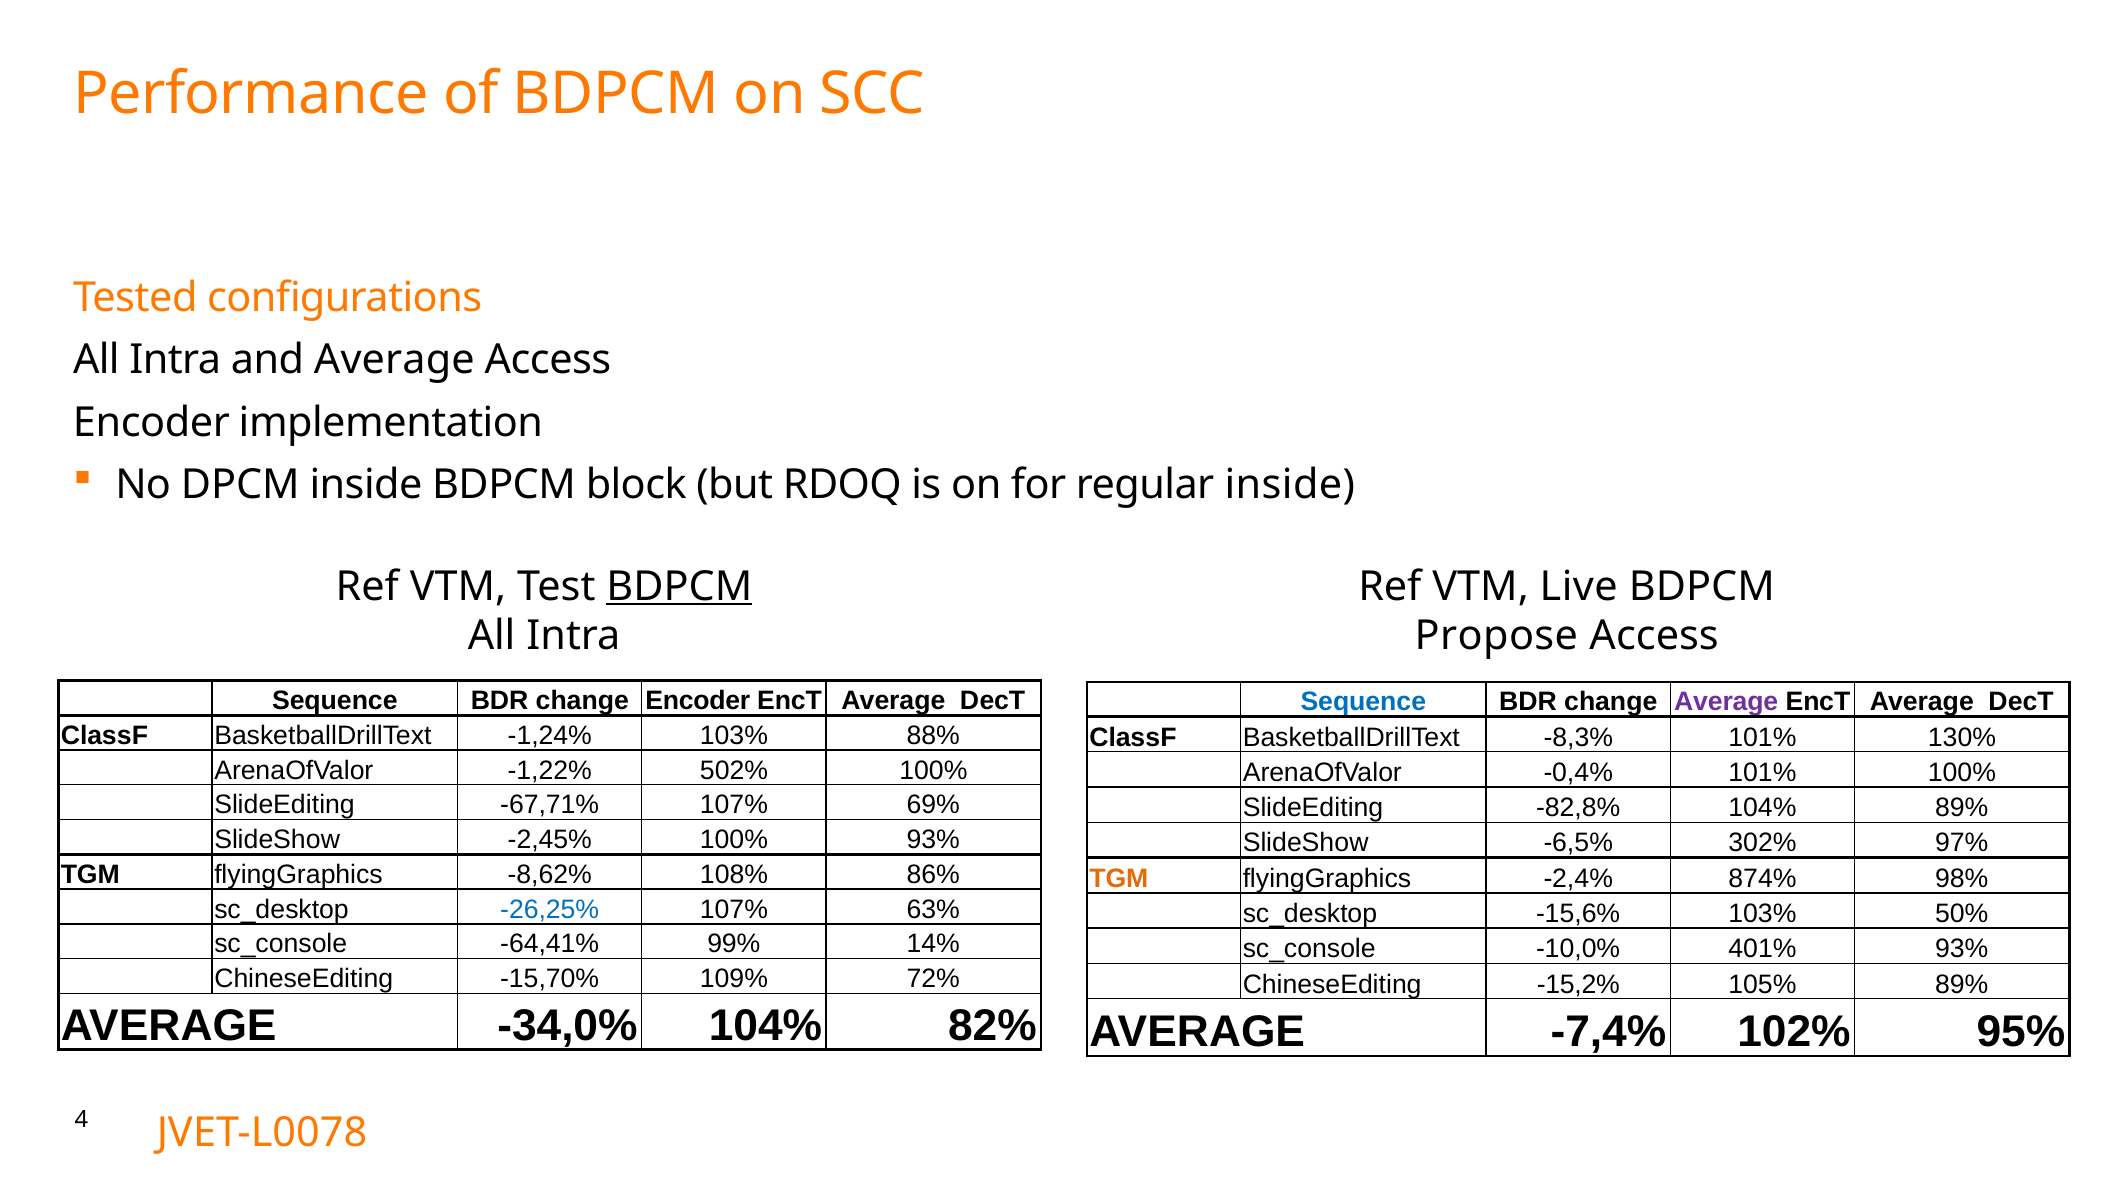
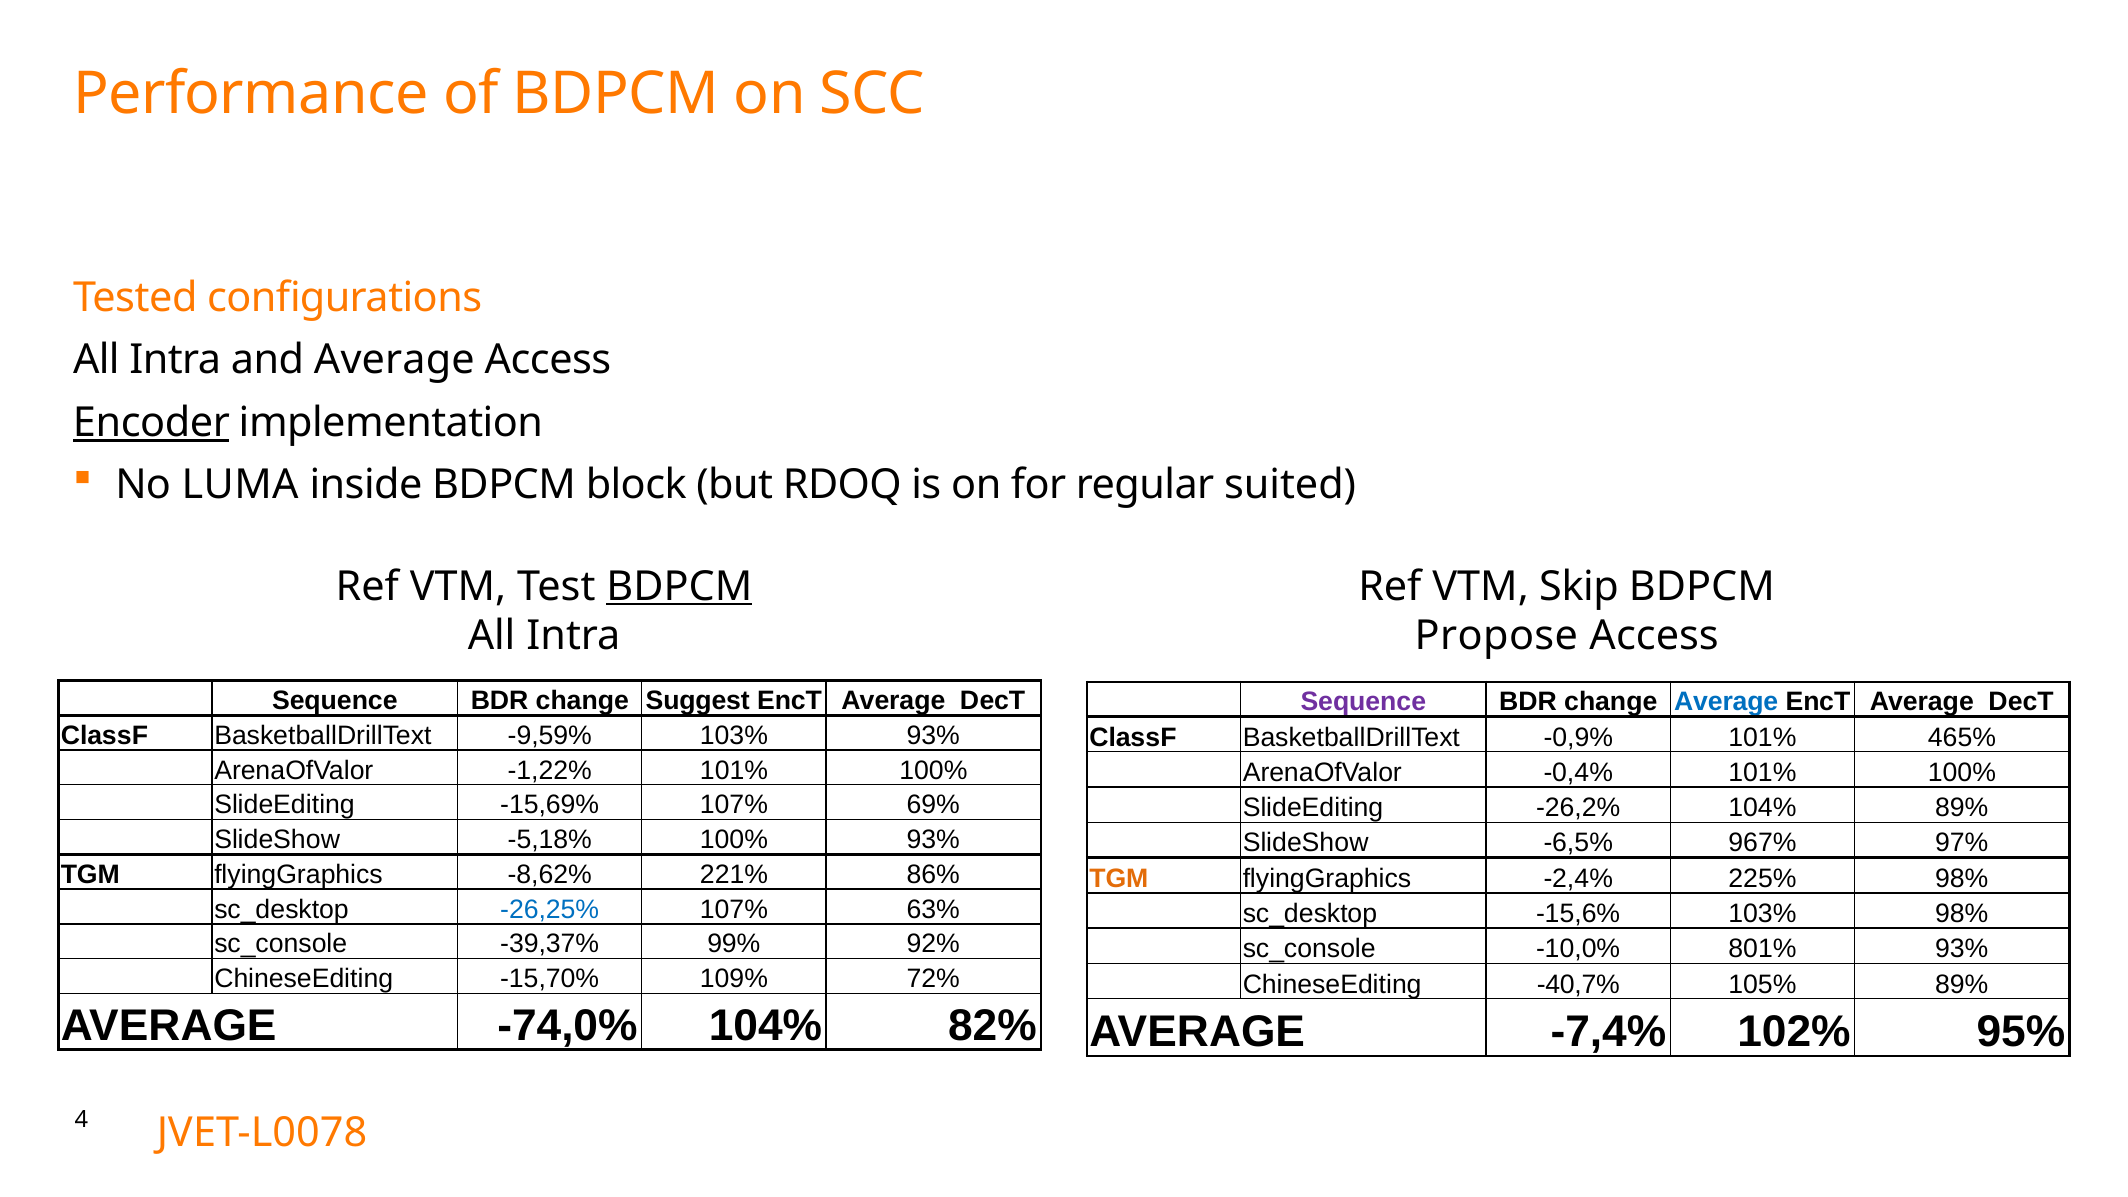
Encoder at (151, 423) underline: none -> present
DPCM: DPCM -> LUMA
regular inside: inside -> suited
Live: Live -> Skip
change Encoder: Encoder -> Suggest
Sequence at (1363, 702) colour: blue -> purple
Average at (1726, 702) colour: purple -> blue
-1,24%: -1,24% -> -9,59%
103% 88%: 88% -> 93%
-8,3%: -8,3% -> -0,9%
130%: 130% -> 465%
-1,22% 502%: 502% -> 101%
-67,71%: -67,71% -> -15,69%
-82,8%: -82,8% -> -26,2%
-2,45%: -2,45% -> -5,18%
302%: 302% -> 967%
108%: 108% -> 221%
874%: 874% -> 225%
103% 50%: 50% -> 98%
-64,41%: -64,41% -> -39,37%
14%: 14% -> 92%
401%: 401% -> 801%
-15,2%: -15,2% -> -40,7%
-34,0%: -34,0% -> -74,0%
